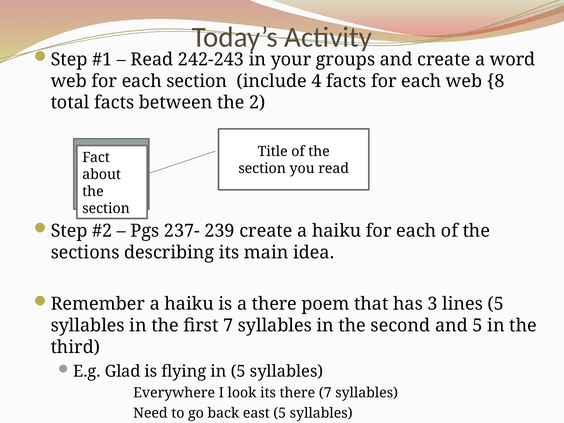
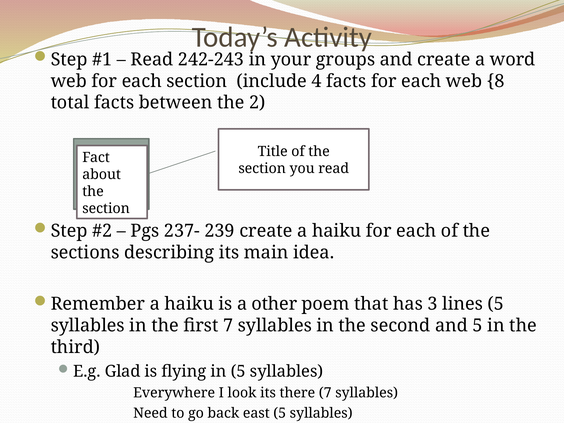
a there: there -> other
